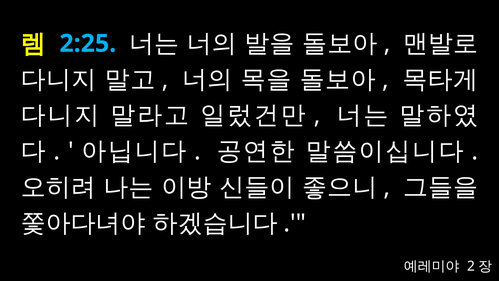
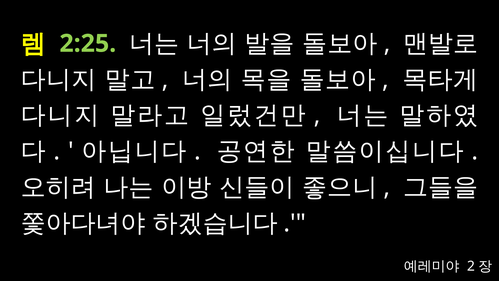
2:25 colour: light blue -> light green
